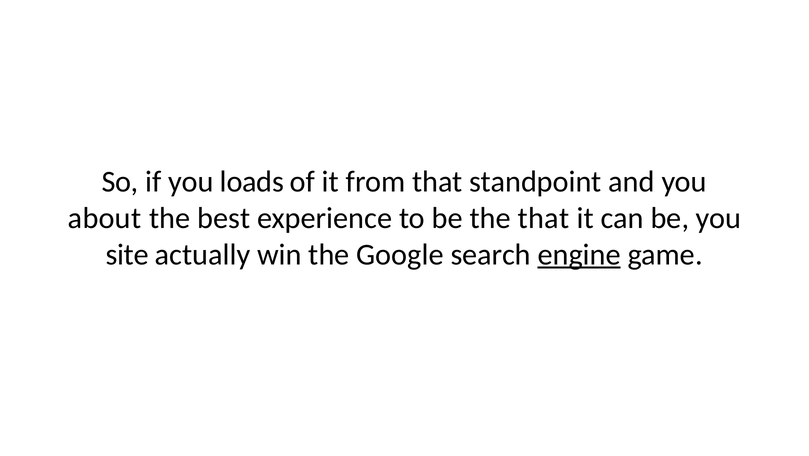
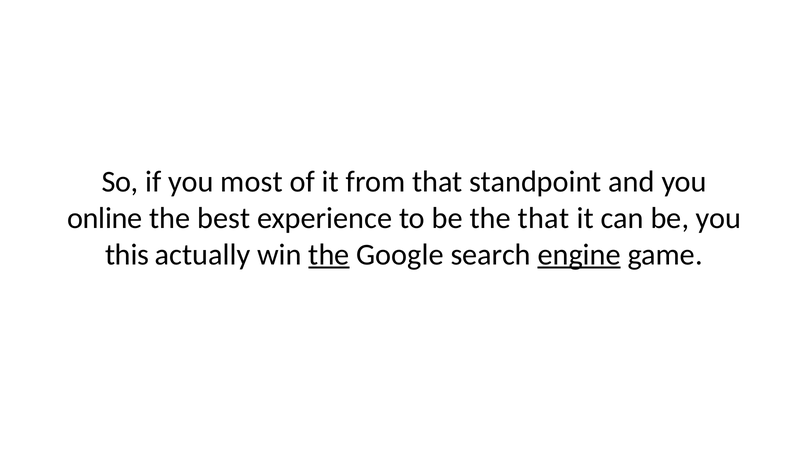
loads: loads -> most
about: about -> online
site: site -> this
the at (329, 254) underline: none -> present
